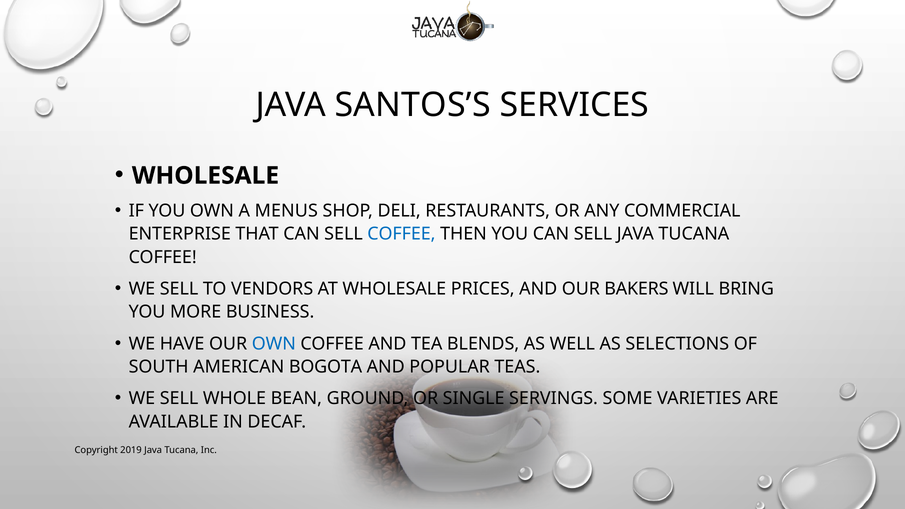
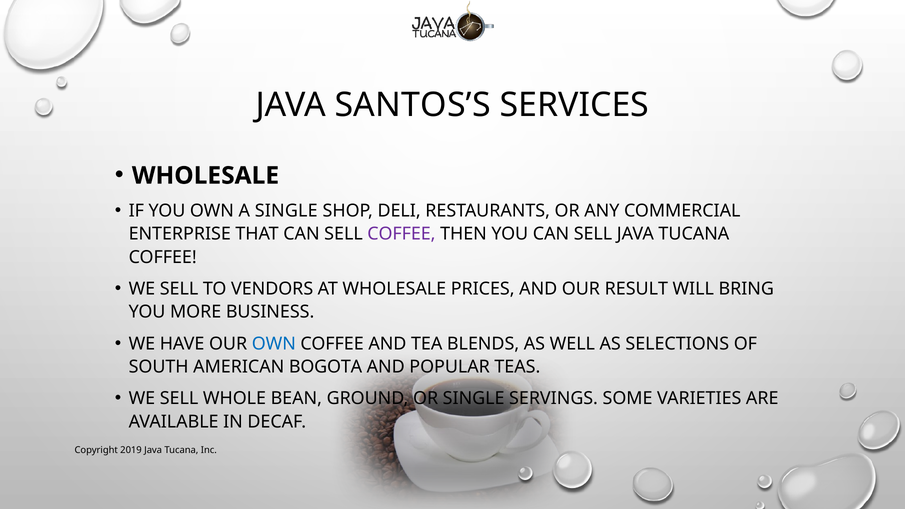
A MENUS: MENUS -> SINGLE
COFFEE at (401, 234) colour: blue -> purple
BAKERS: BAKERS -> RESULT
